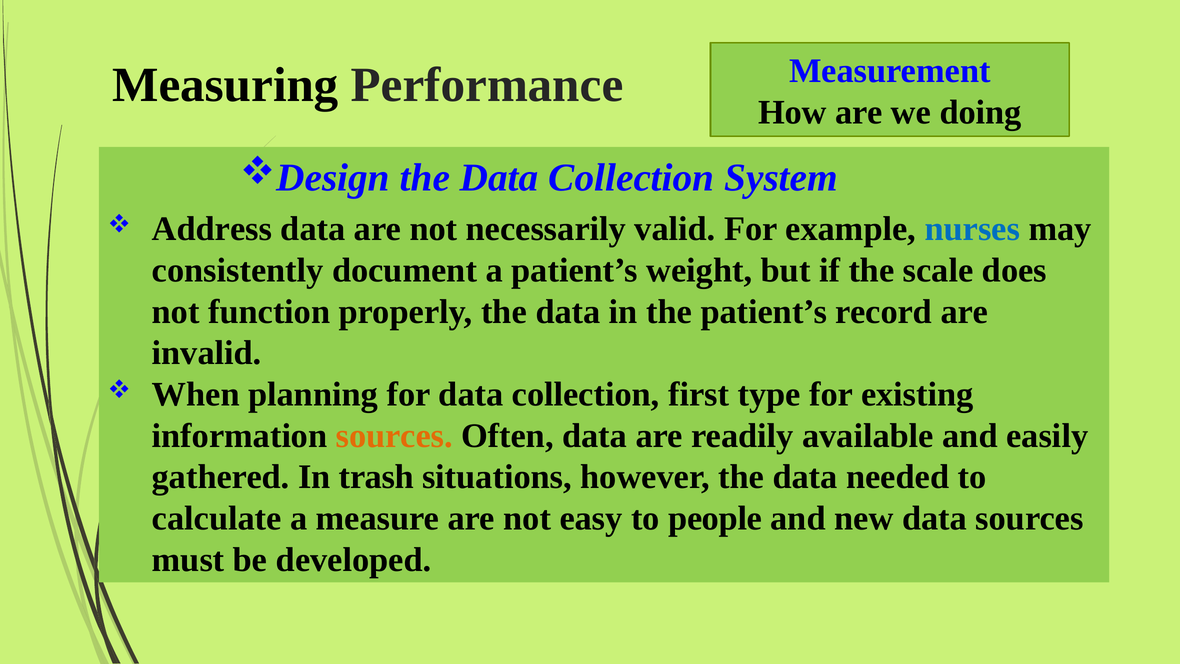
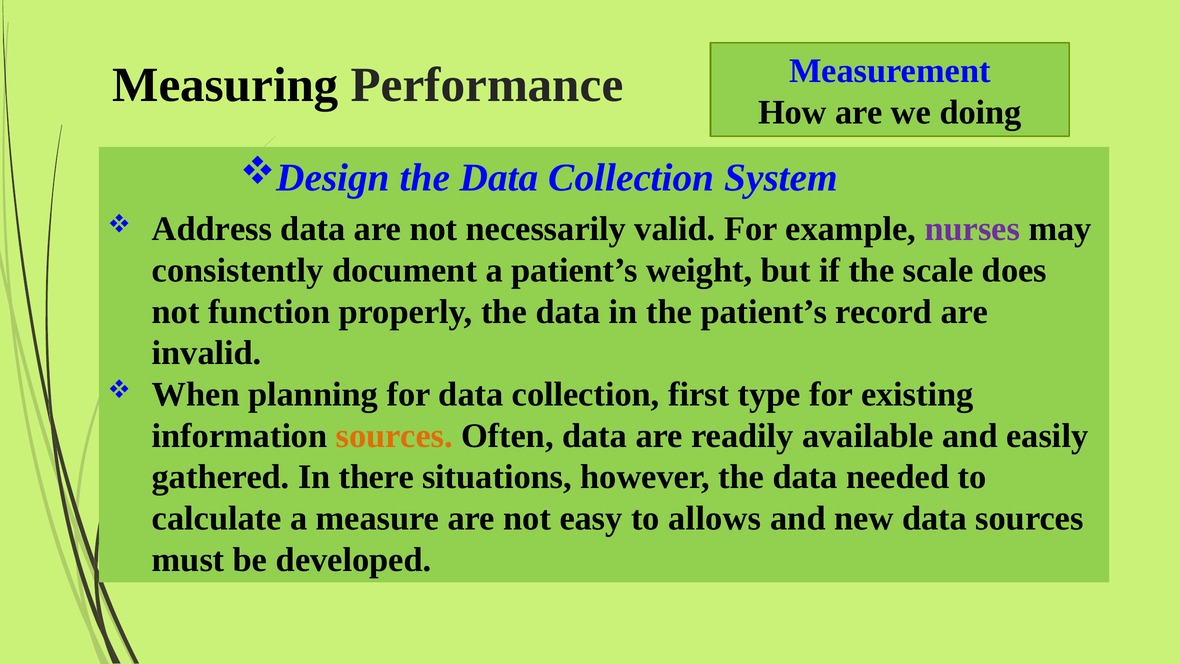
nurses colour: blue -> purple
trash: trash -> there
people: people -> allows
